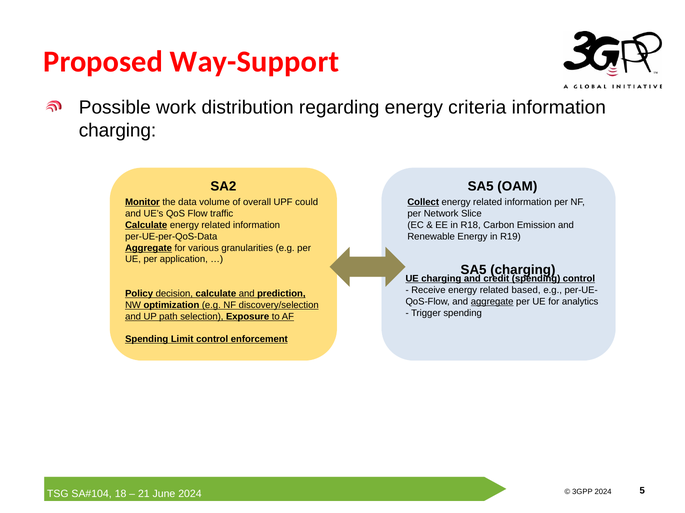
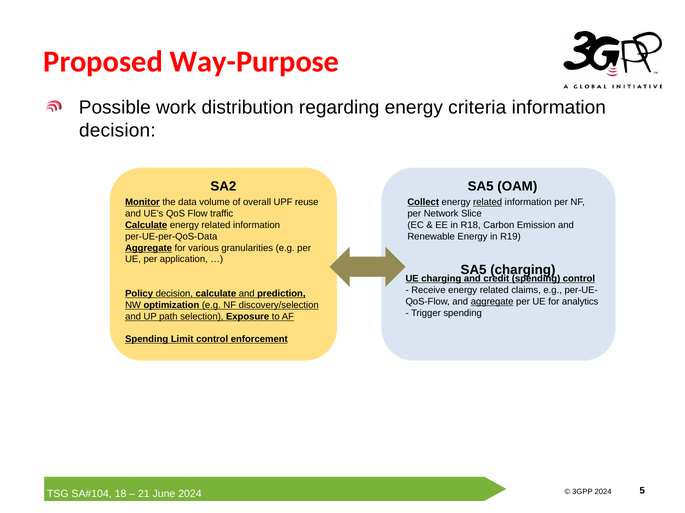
Way-Support: Way-Support -> Way-Purpose
charging at (117, 131): charging -> decision
could: could -> reuse
related at (488, 203) underline: none -> present
based: based -> claims
